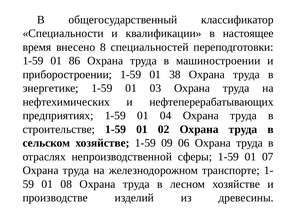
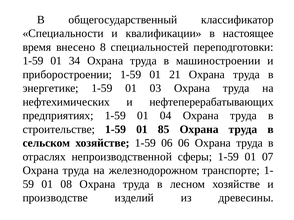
86: 86 -> 34
38: 38 -> 21
02: 02 -> 85
1-59 09: 09 -> 06
